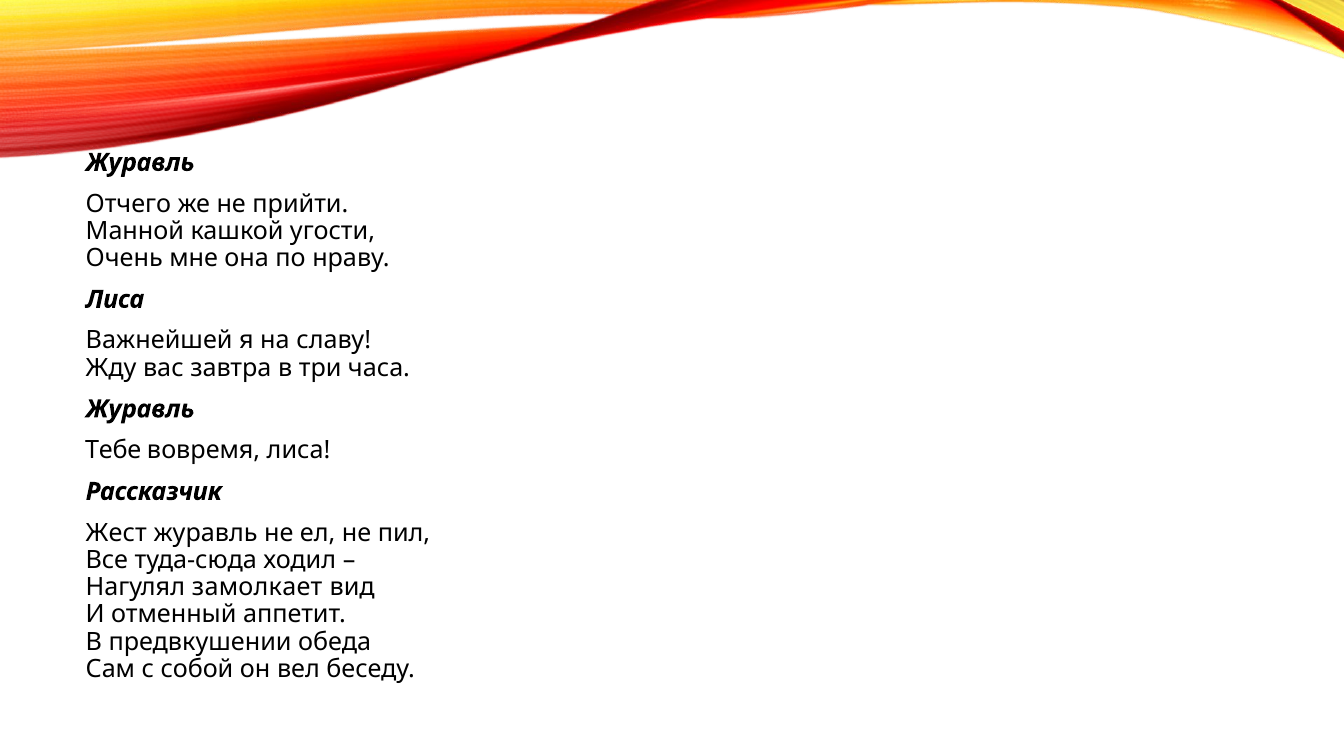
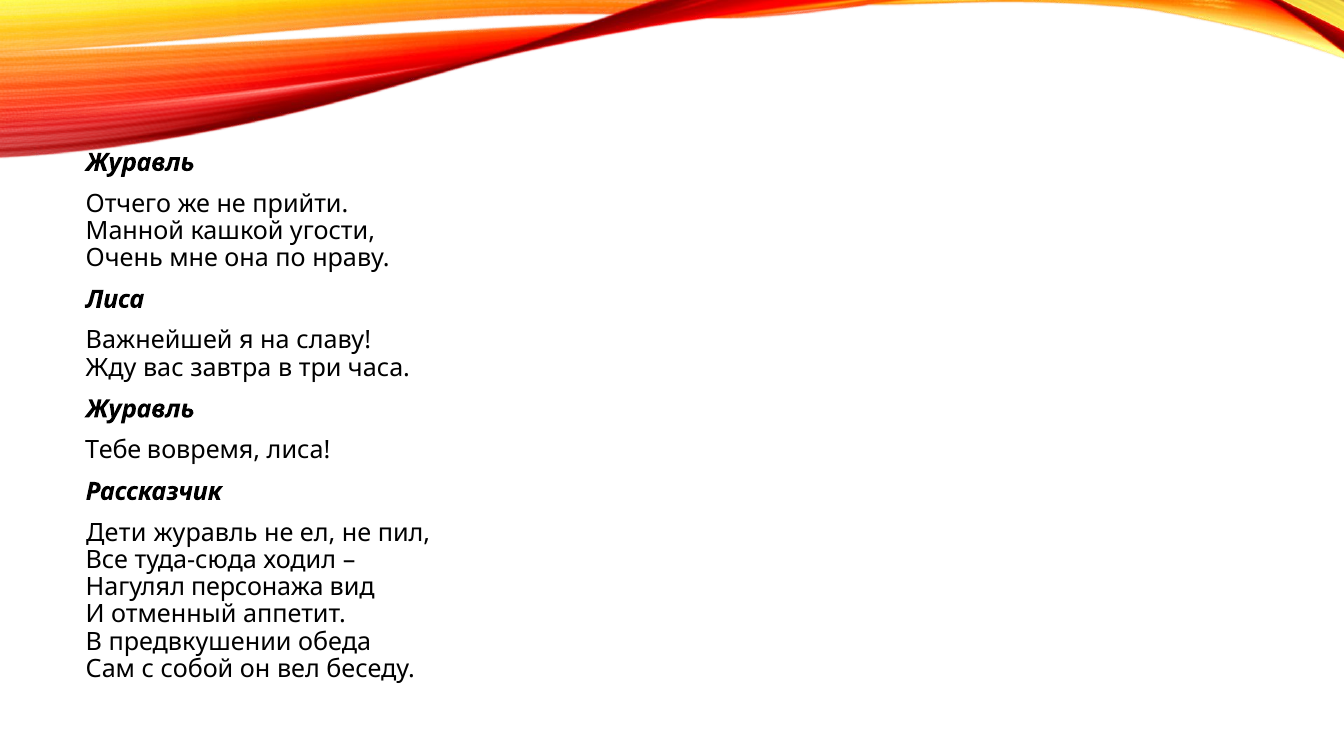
Жест: Жест -> Дети
замолкает: замолкает -> персонажа
